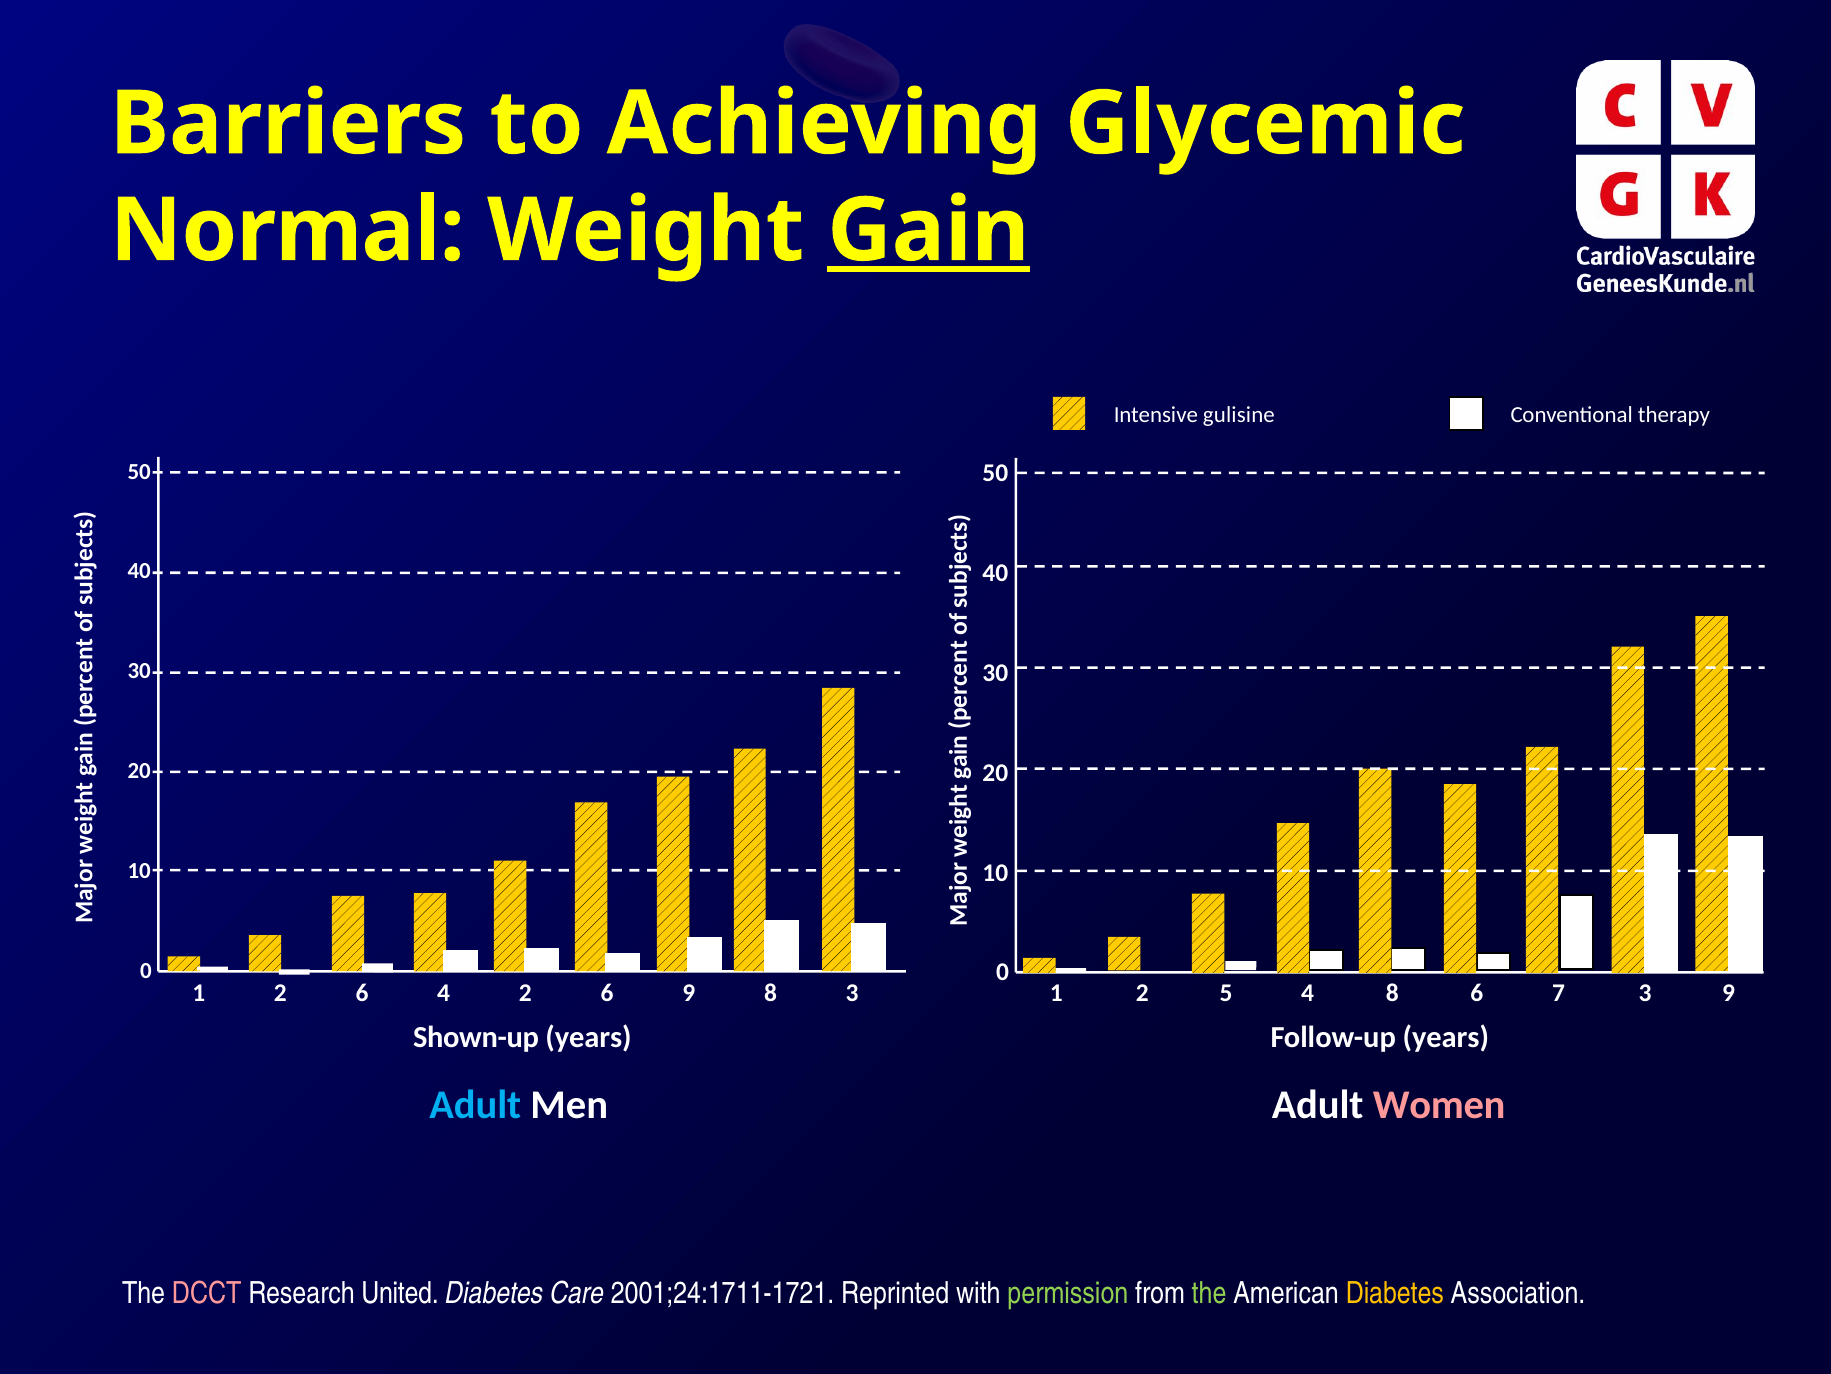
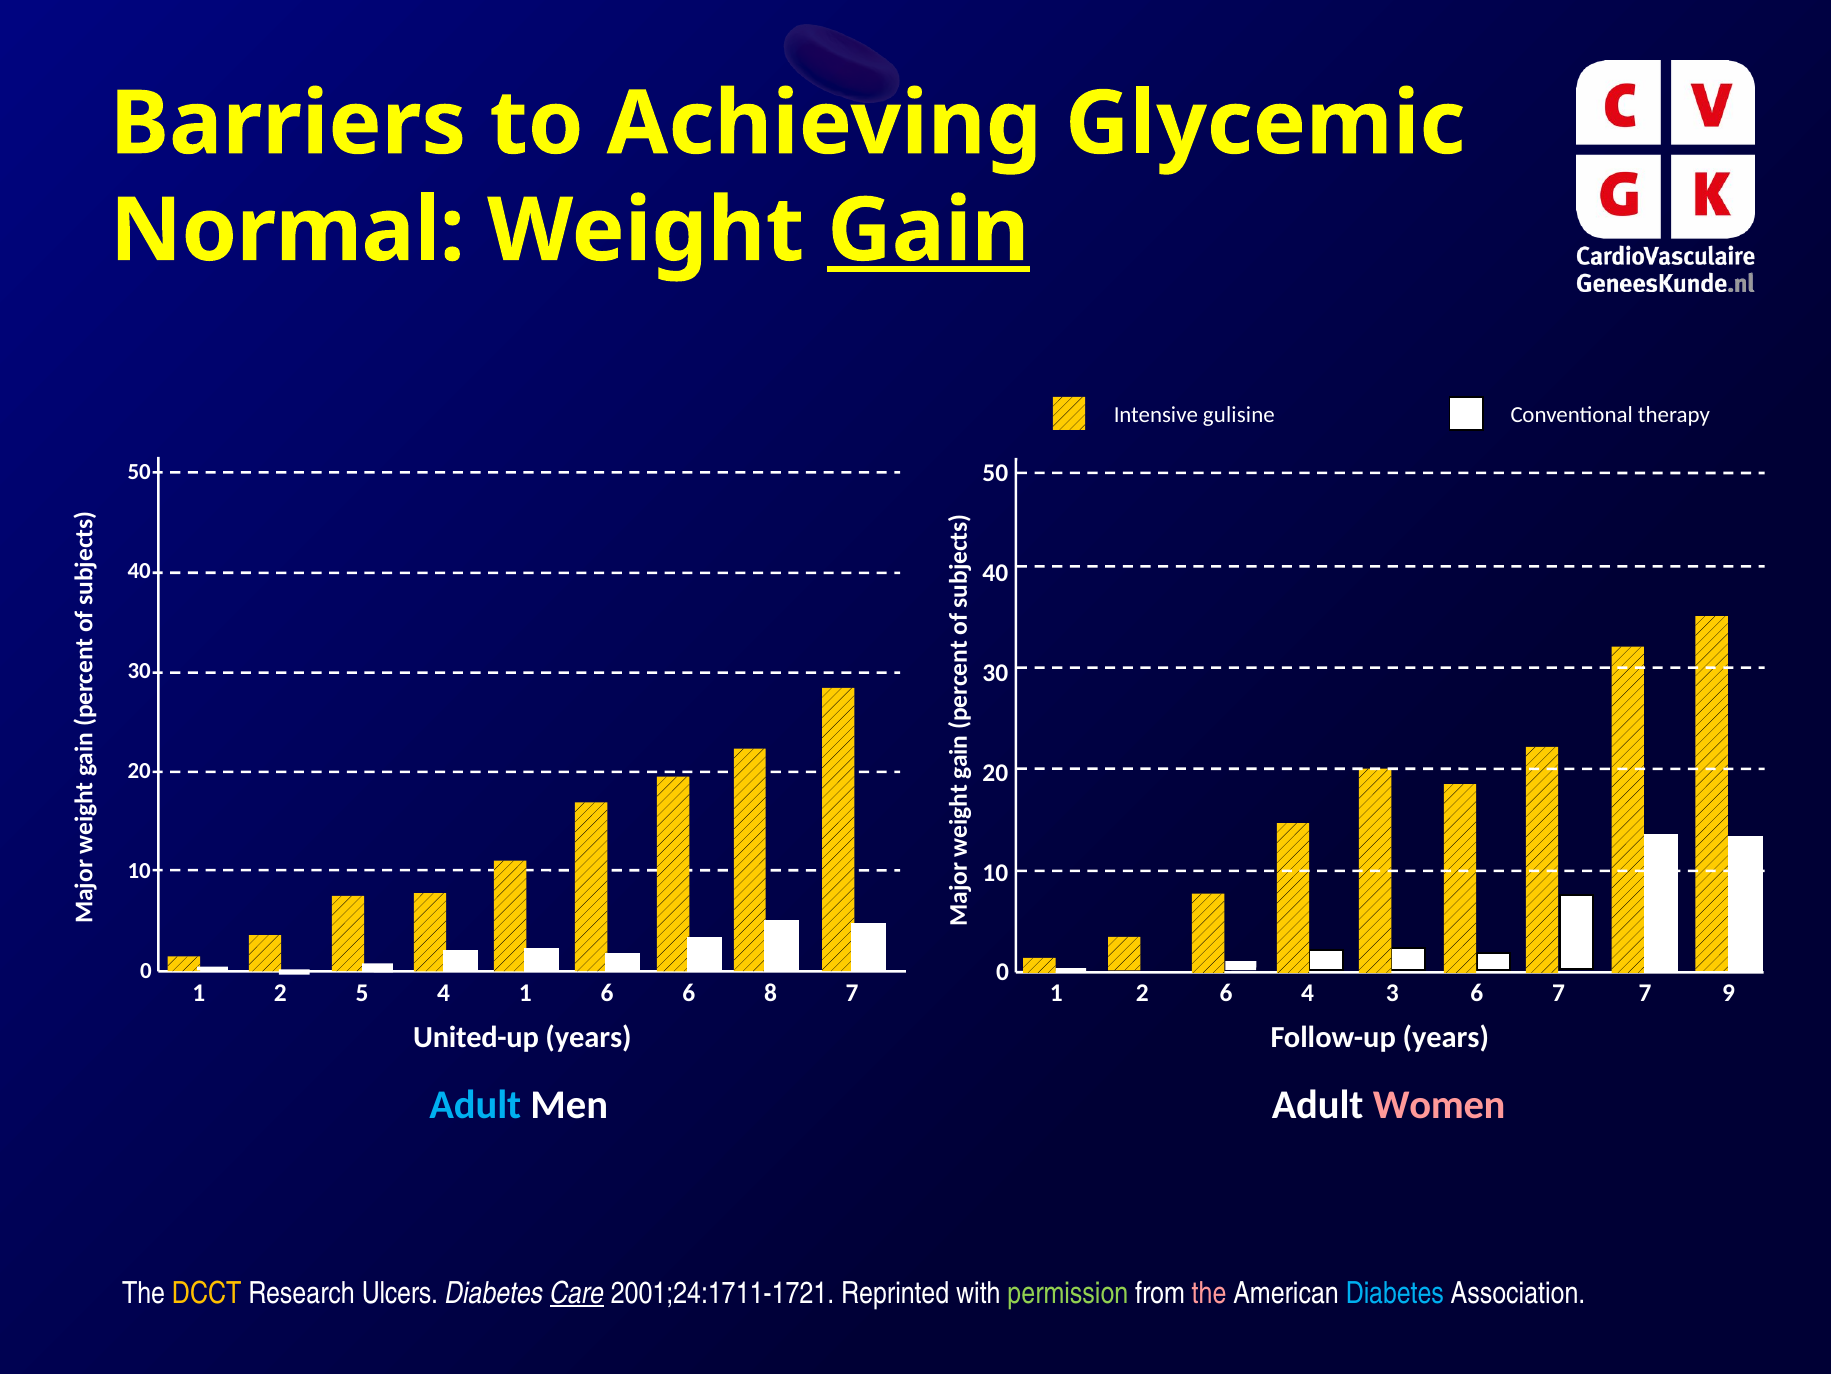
1 2 6: 6 -> 5
4 2: 2 -> 1
6 9: 9 -> 6
8 3: 3 -> 7
2 5: 5 -> 6
4 8: 8 -> 3
7 3: 3 -> 7
Shown-up: Shown-up -> United-up
DCCT colour: pink -> yellow
United: United -> Ulcers
Care underline: none -> present
the at (1209, 1293) colour: light green -> pink
Diabetes at (1395, 1293) colour: yellow -> light blue
